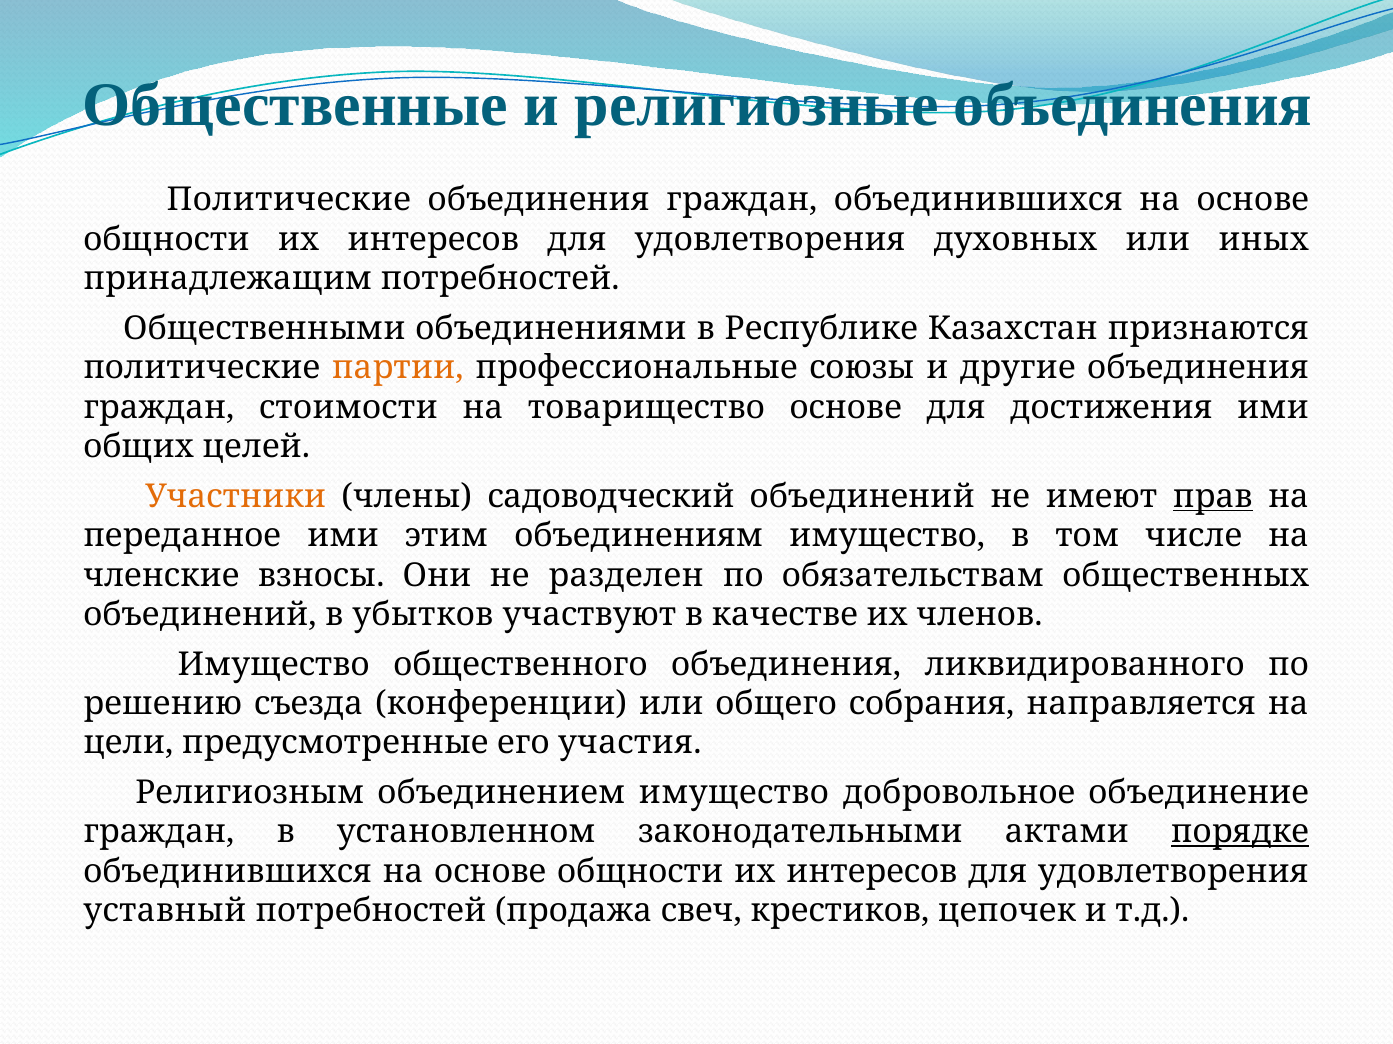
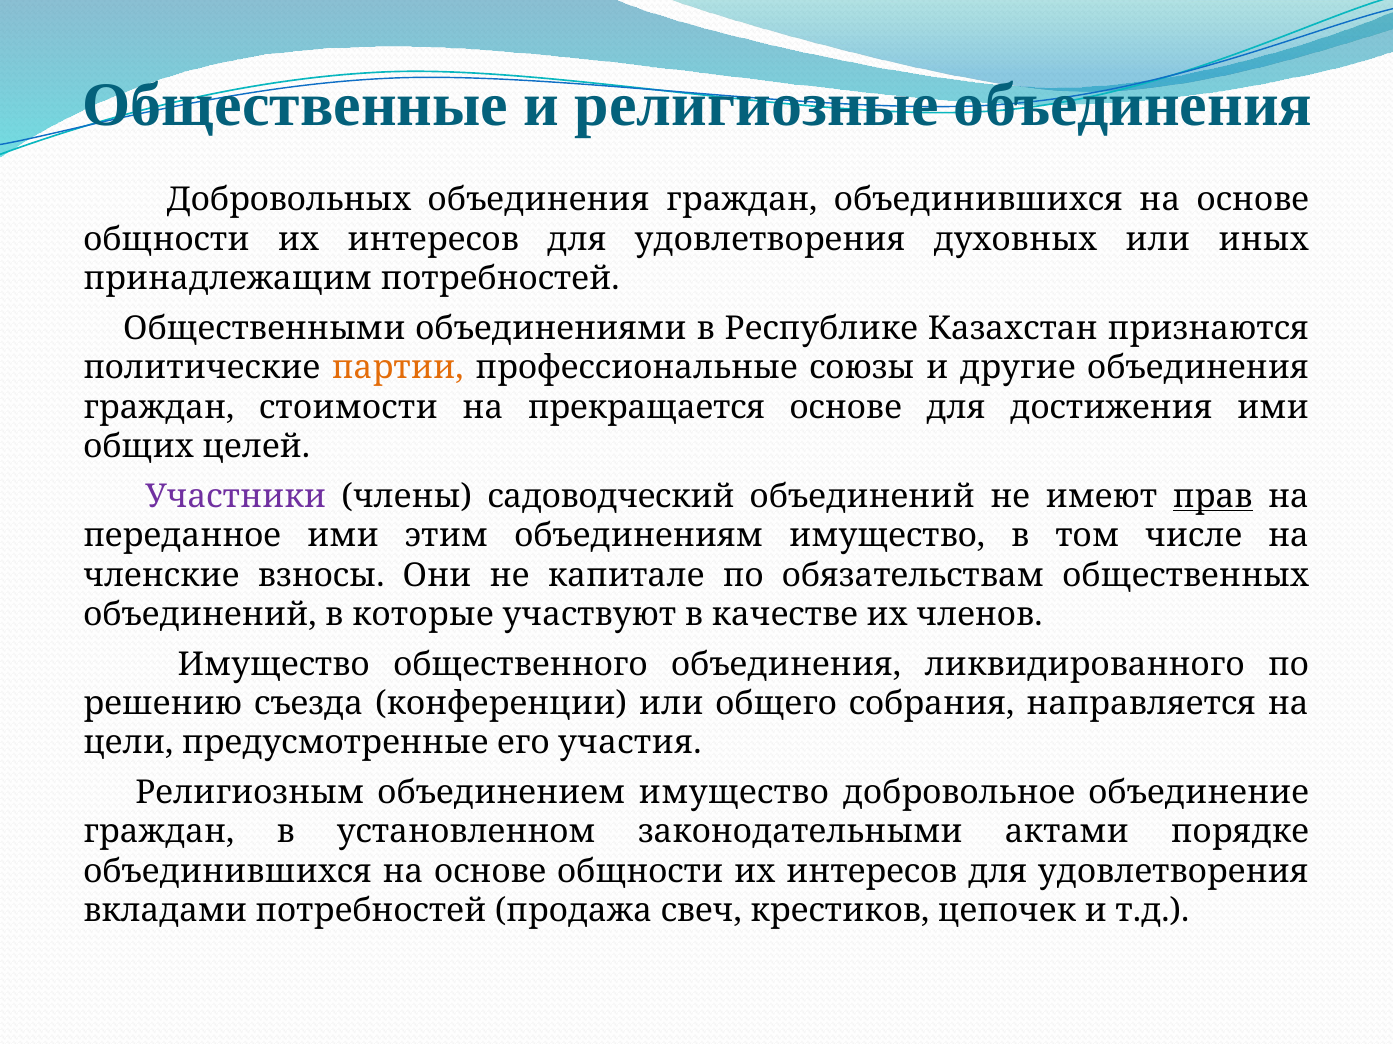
Политические at (289, 200): Политические -> Добровольных
товарищество: товарищество -> прекращается
Участники colour: orange -> purple
разделен: разделен -> капитале
убытков: убытков -> которые
порядке underline: present -> none
уставный: уставный -> вкладами
